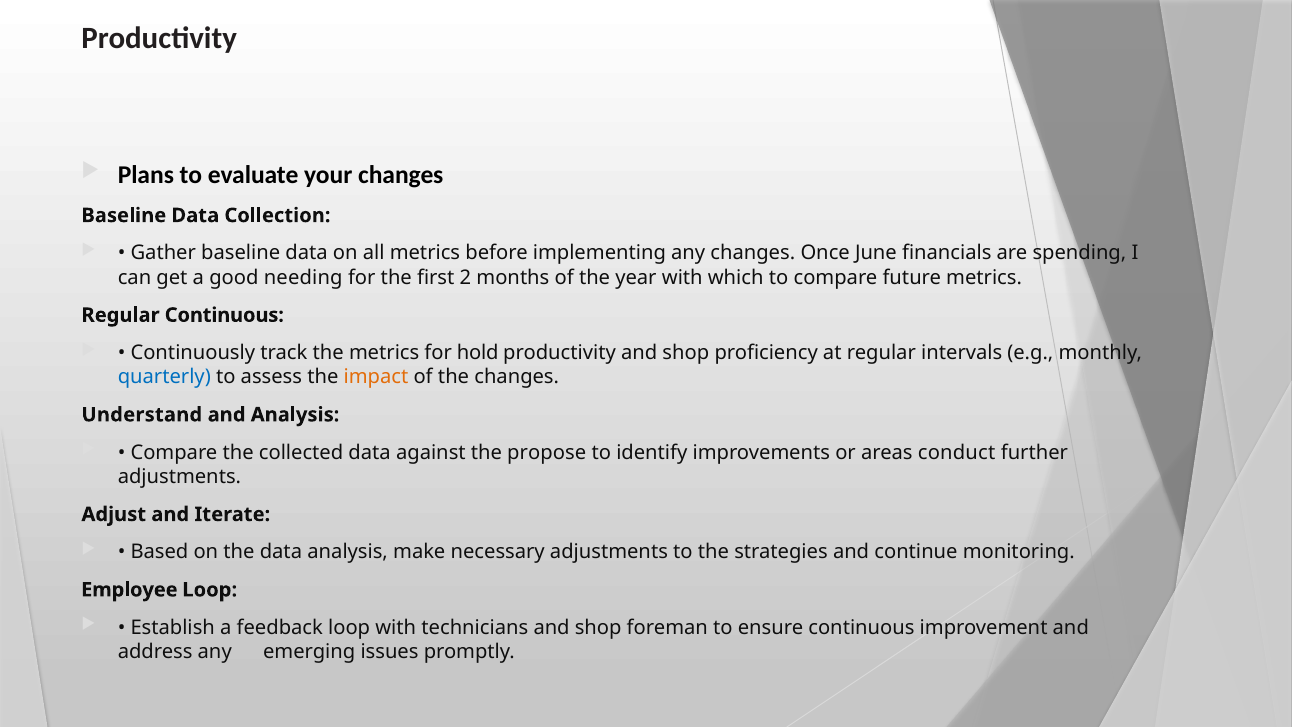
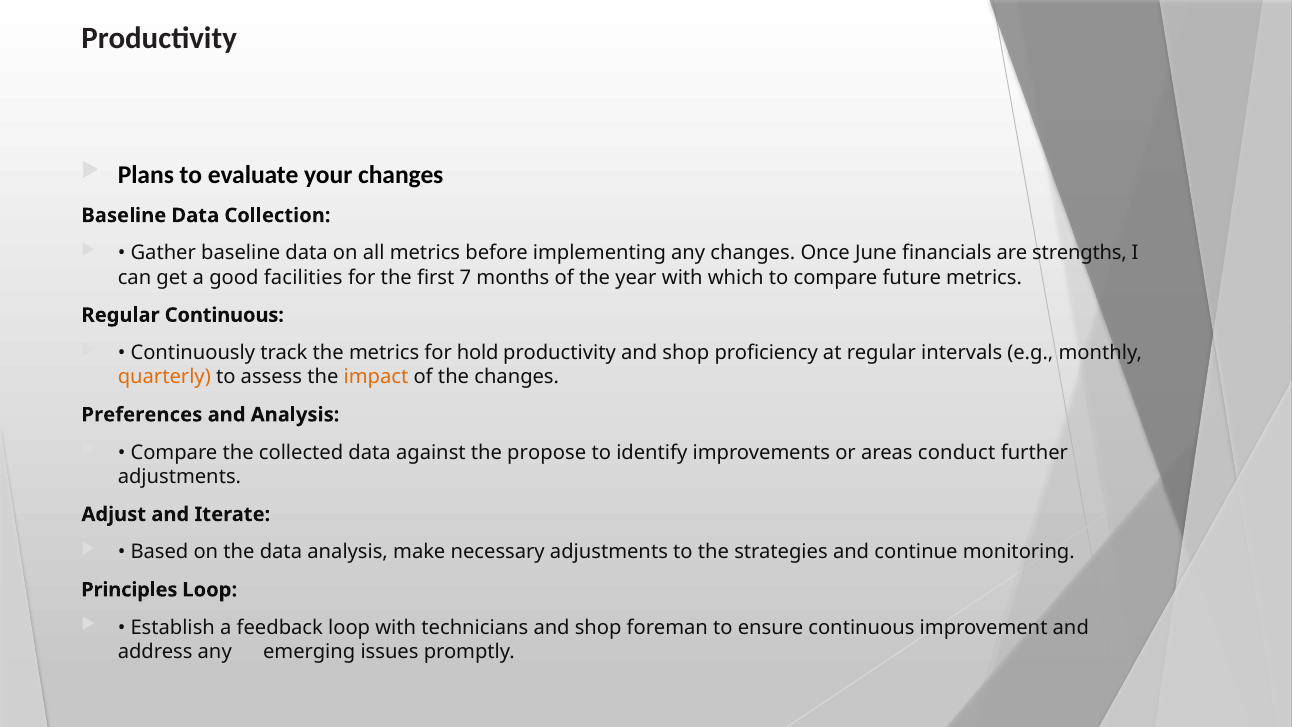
spending: spending -> strengths
needing: needing -> facilities
2: 2 -> 7
quarterly colour: blue -> orange
Understand: Understand -> Preferences
Employee: Employee -> Principles
